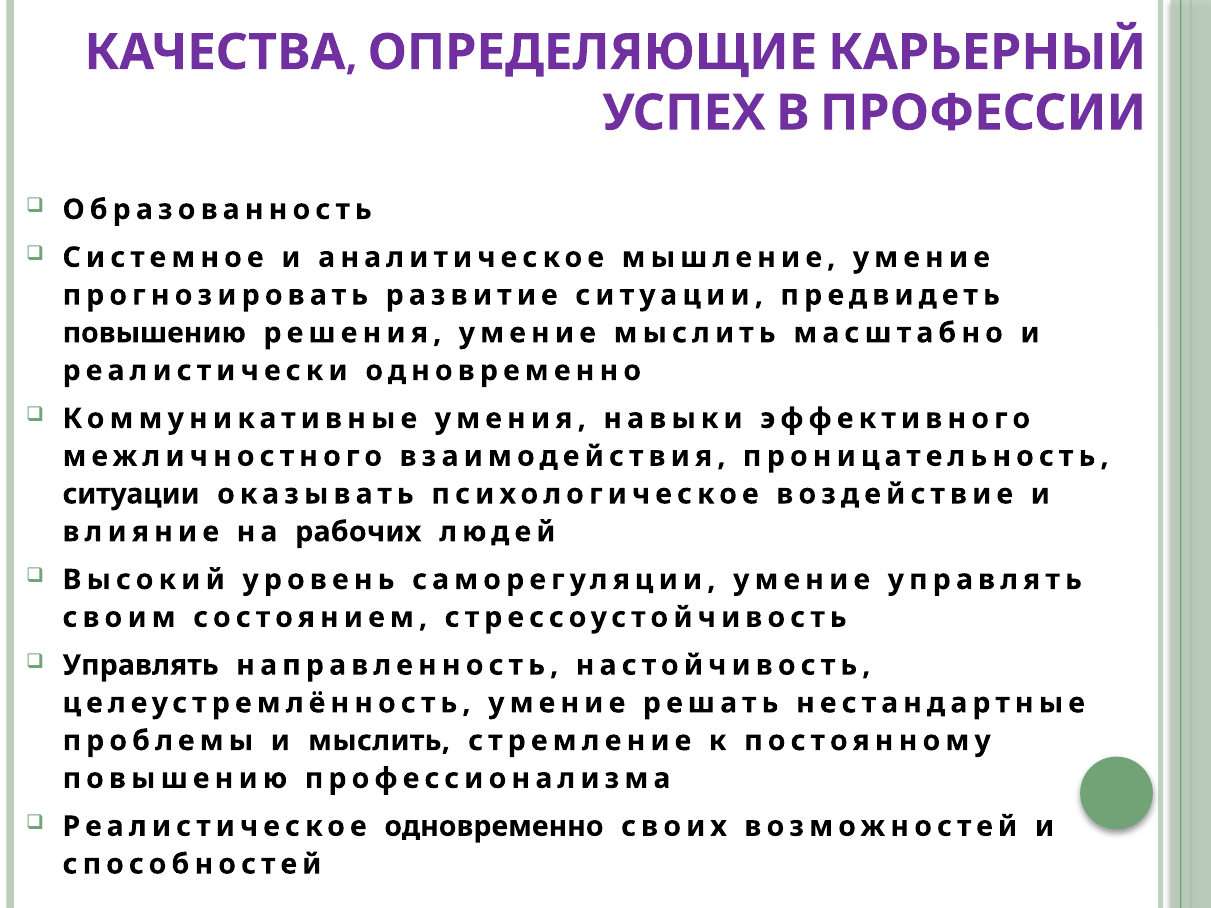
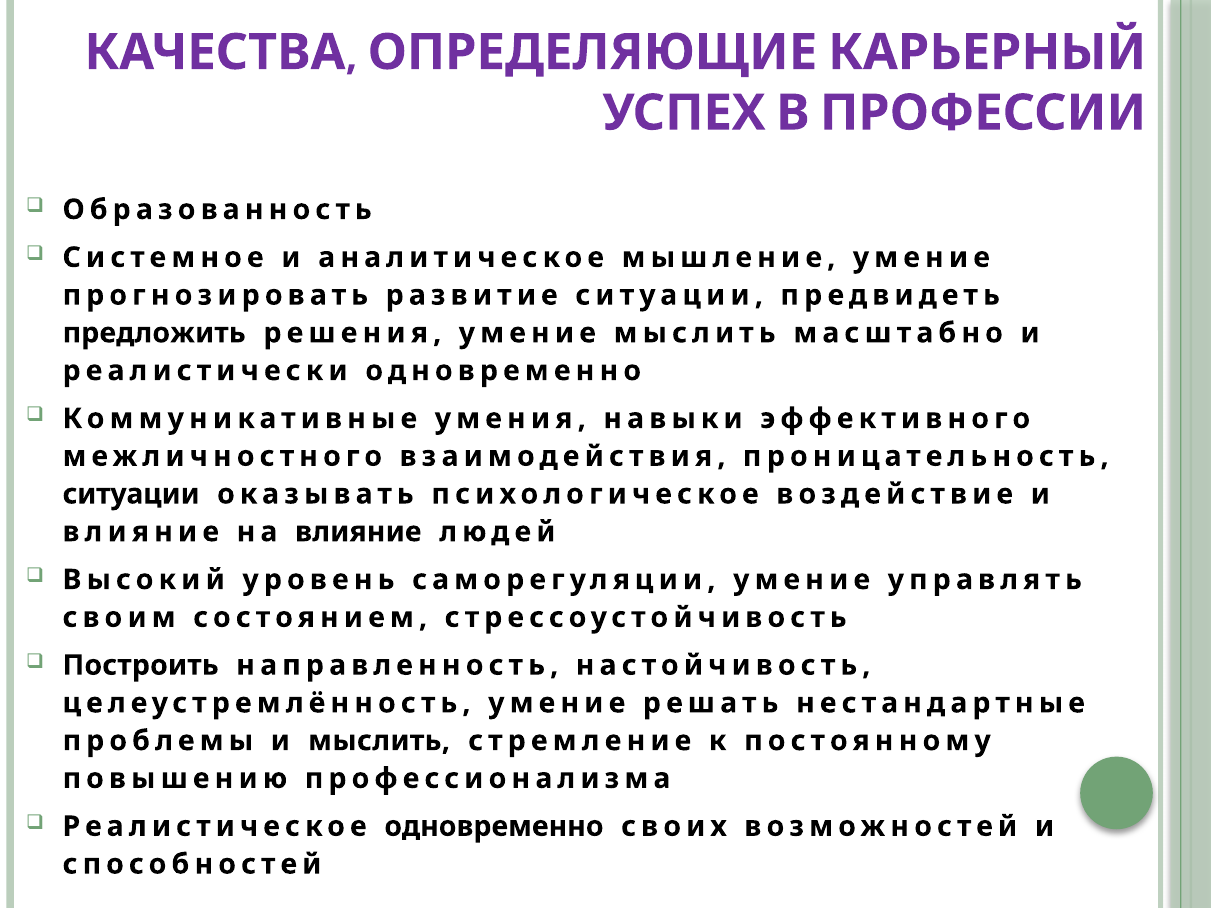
повышению at (154, 333): повышению -> предложить
на рабочих: рабочих -> влияние
Управлять at (141, 665): Управлять -> Построить
